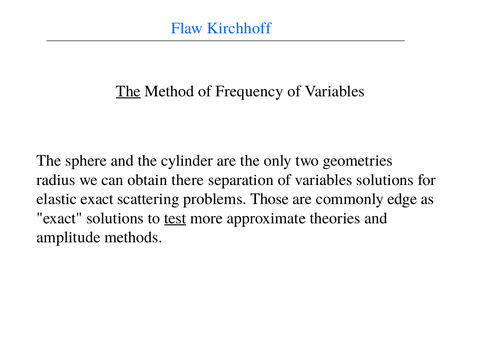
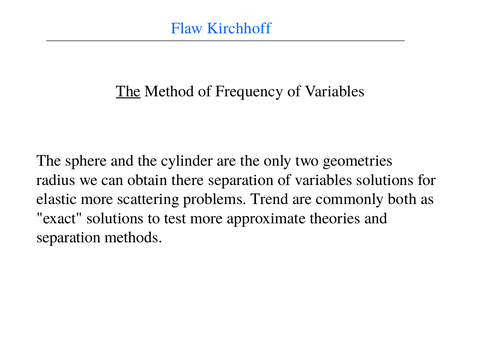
elastic exact: exact -> more
Those: Those -> Trend
edge: edge -> both
test underline: present -> none
amplitude at (69, 237): amplitude -> separation
